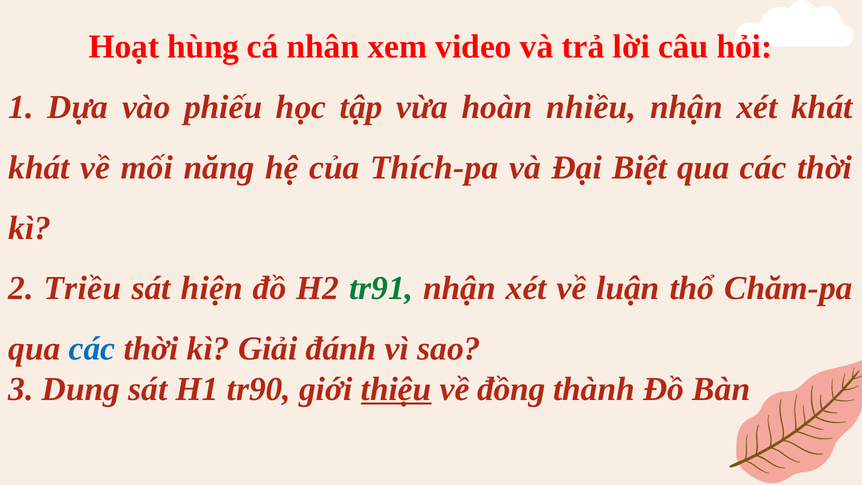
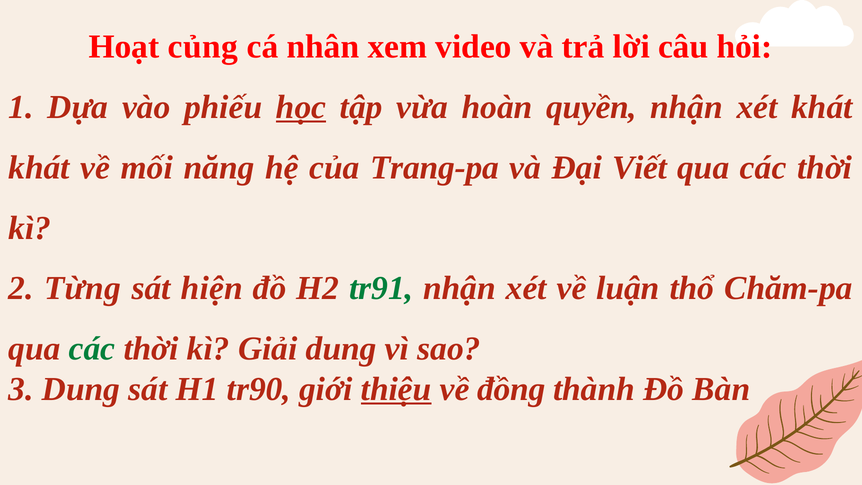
hùng: hùng -> củng
học underline: none -> present
nhiều: nhiều -> quyền
Thích-pa: Thích-pa -> Trang-pa
Biệt: Biệt -> Viết
Triều: Triều -> Từng
các at (92, 349) colour: blue -> green
Giải đánh: đánh -> dung
